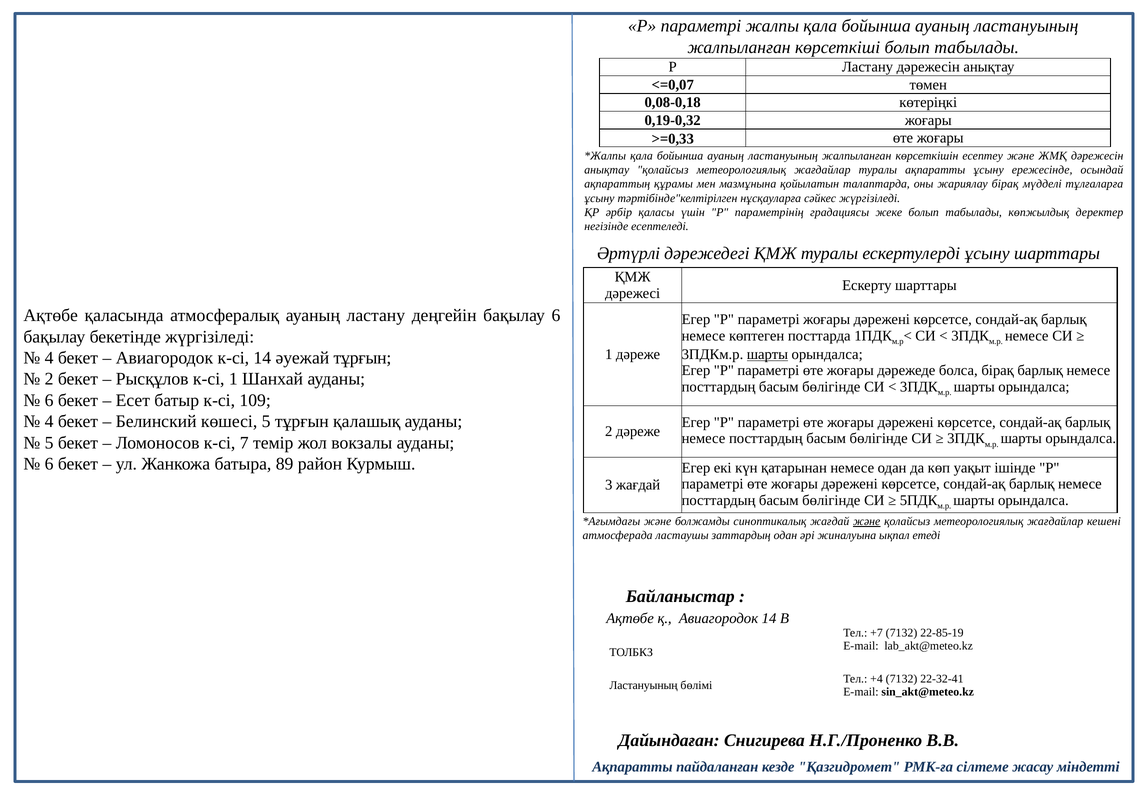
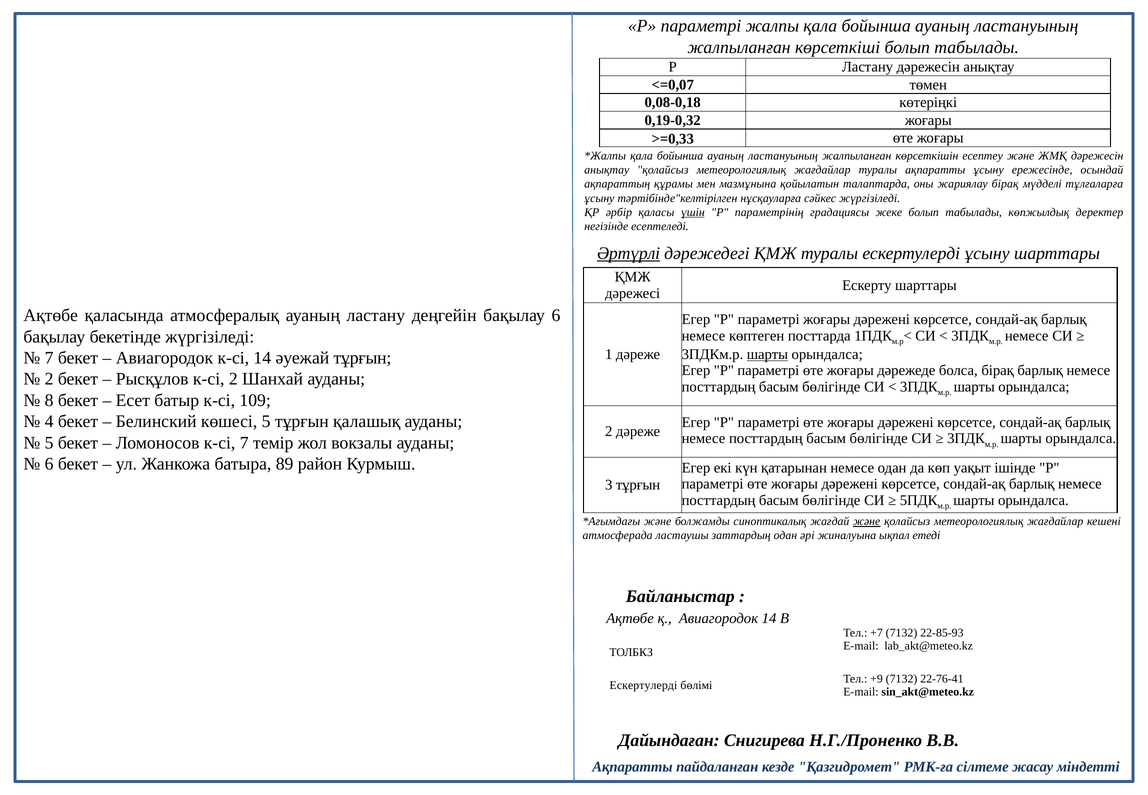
үшін underline: none -> present
Әртүрлі underline: none -> present
4 at (49, 358): 4 -> 7
к-сі 1: 1 -> 2
6 at (49, 400): 6 -> 8
3 жағдай: жағдай -> тұрғын
22-85-19: 22-85-19 -> 22-85-93
+4: +4 -> +9
22-32-41: 22-32-41 -> 22-76-41
Ластануының at (644, 685): Ластануының -> Ескертулерді
